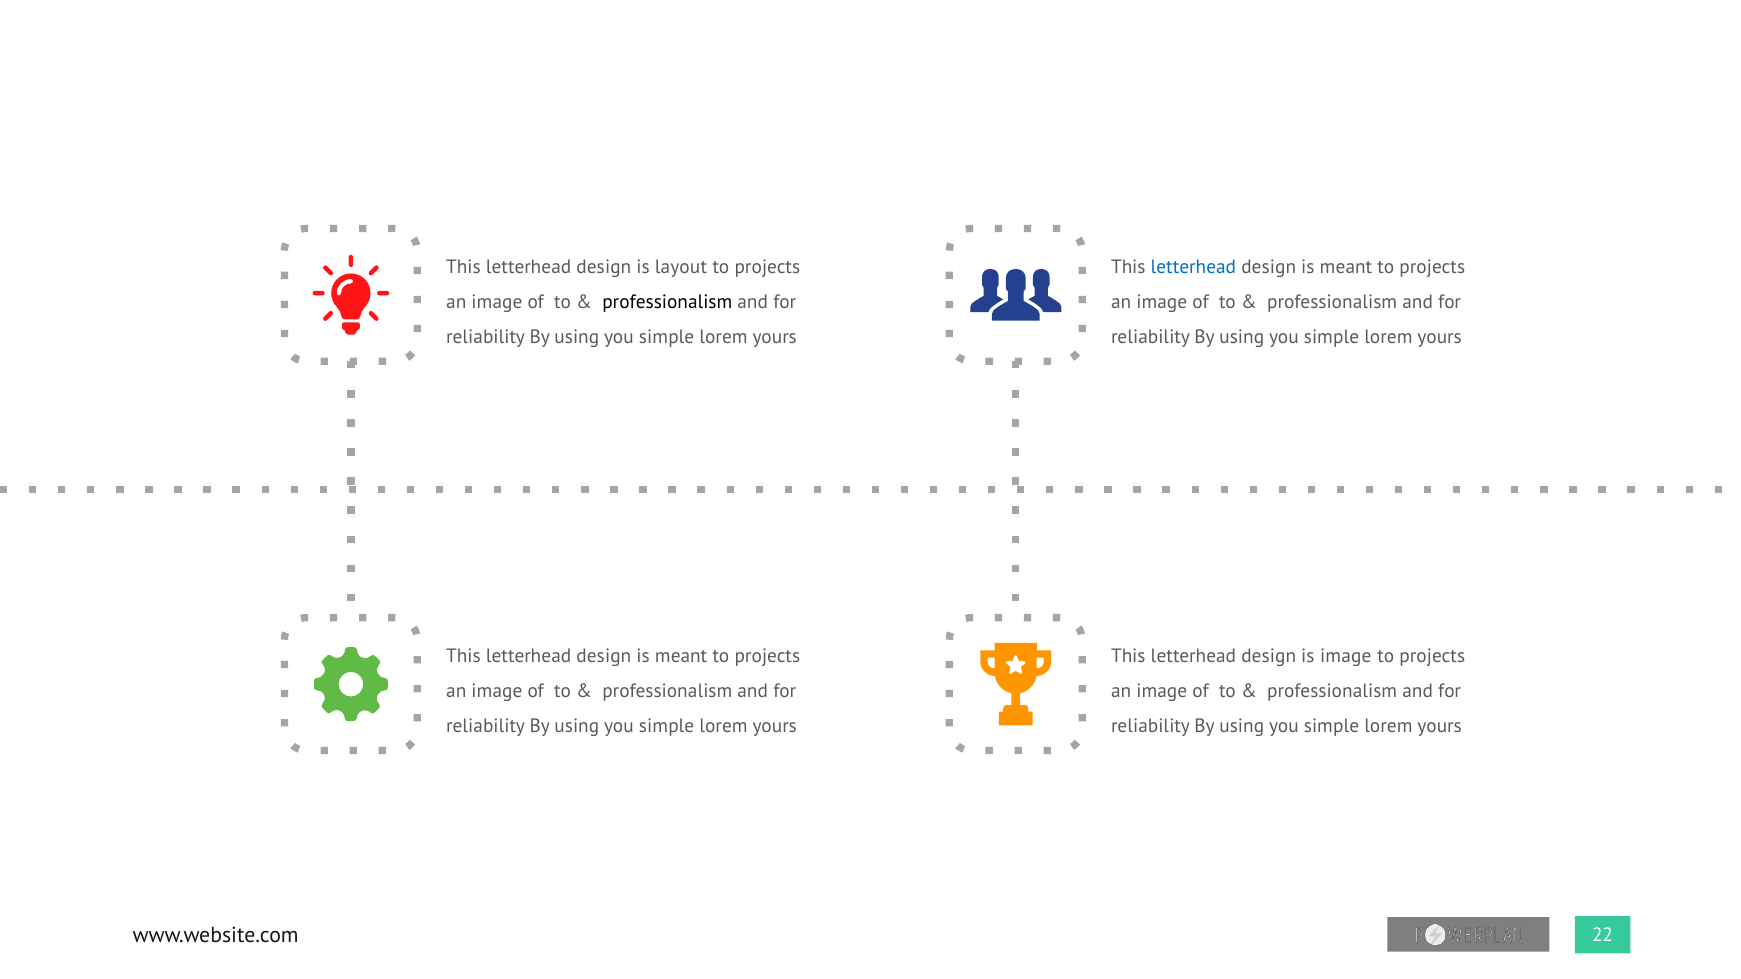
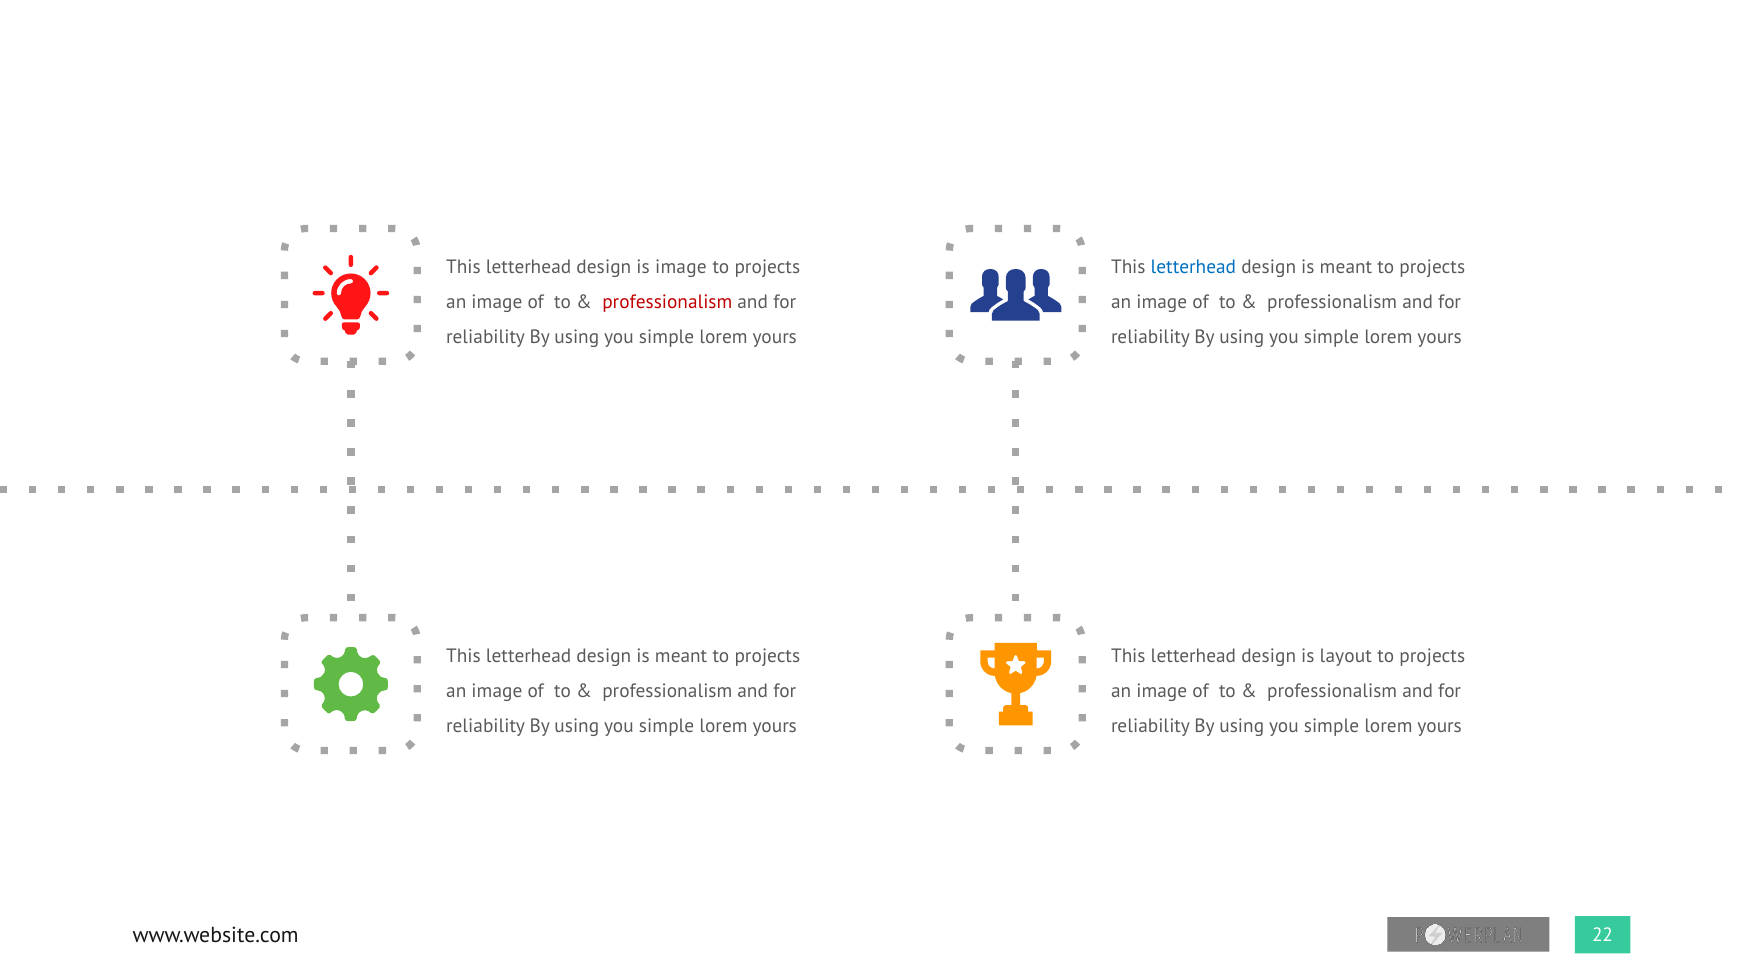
is layout: layout -> image
professionalism at (667, 302) colour: black -> red
is image: image -> layout
